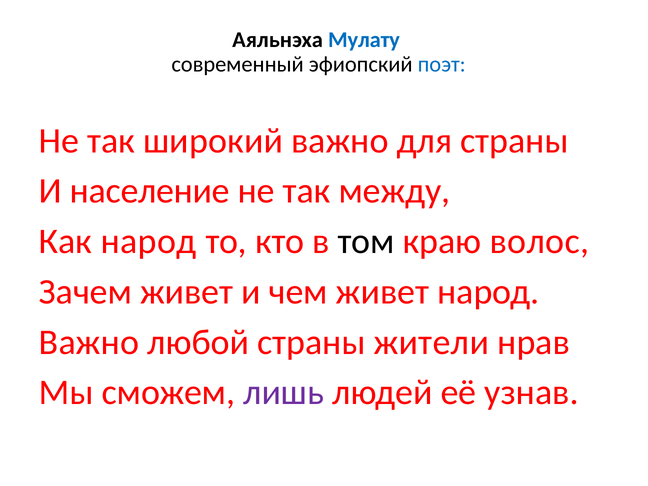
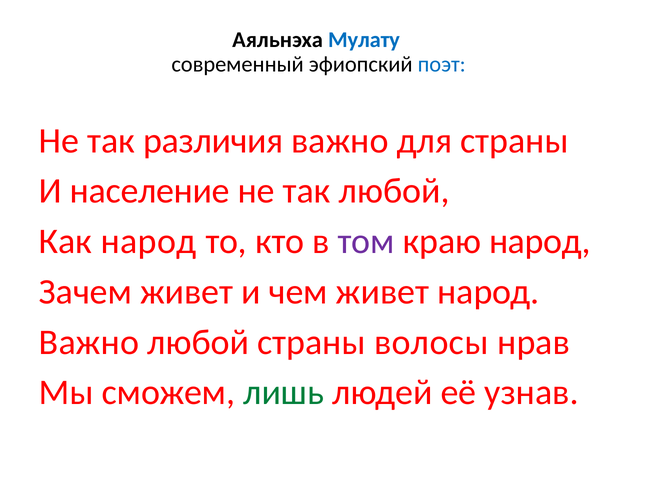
широкий: широкий -> различия
так между: между -> любой
том colour: black -> purple
краю волос: волос -> народ
жители: жители -> волосы
лишь colour: purple -> green
